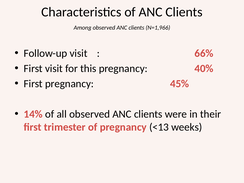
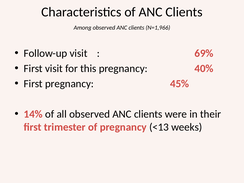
66%: 66% -> 69%
